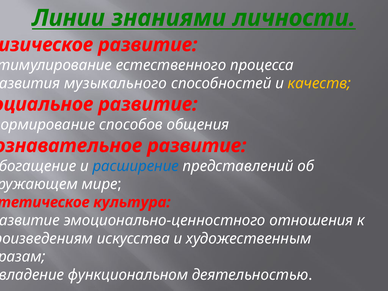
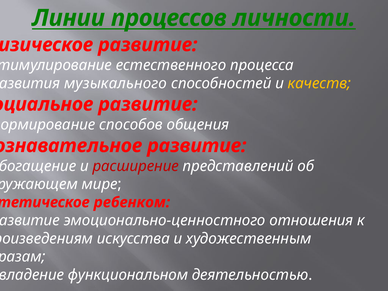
знаниями: знаниями -> процессов
расширение colour: blue -> red
культура: культура -> ребенком
